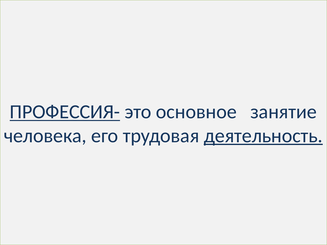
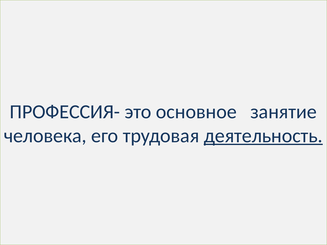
ПРОФЕССИЯ- underline: present -> none
